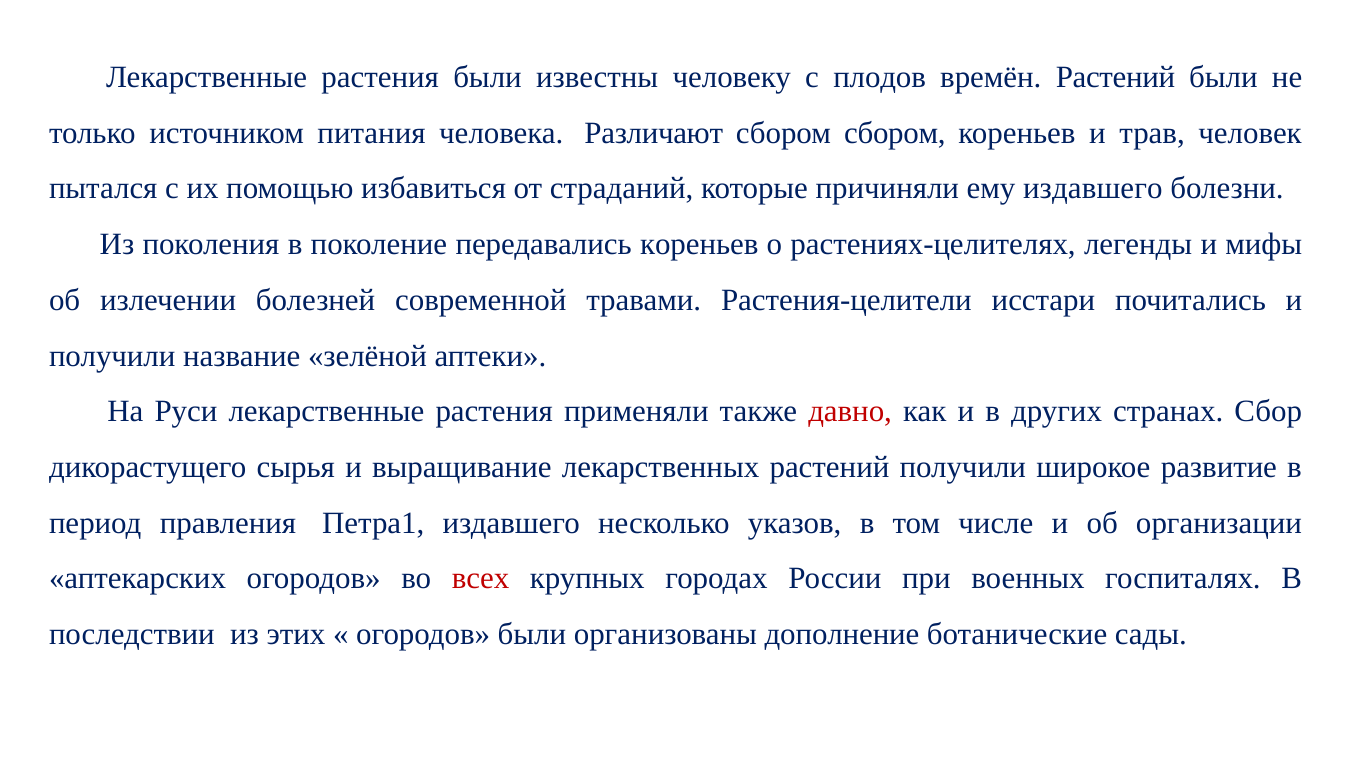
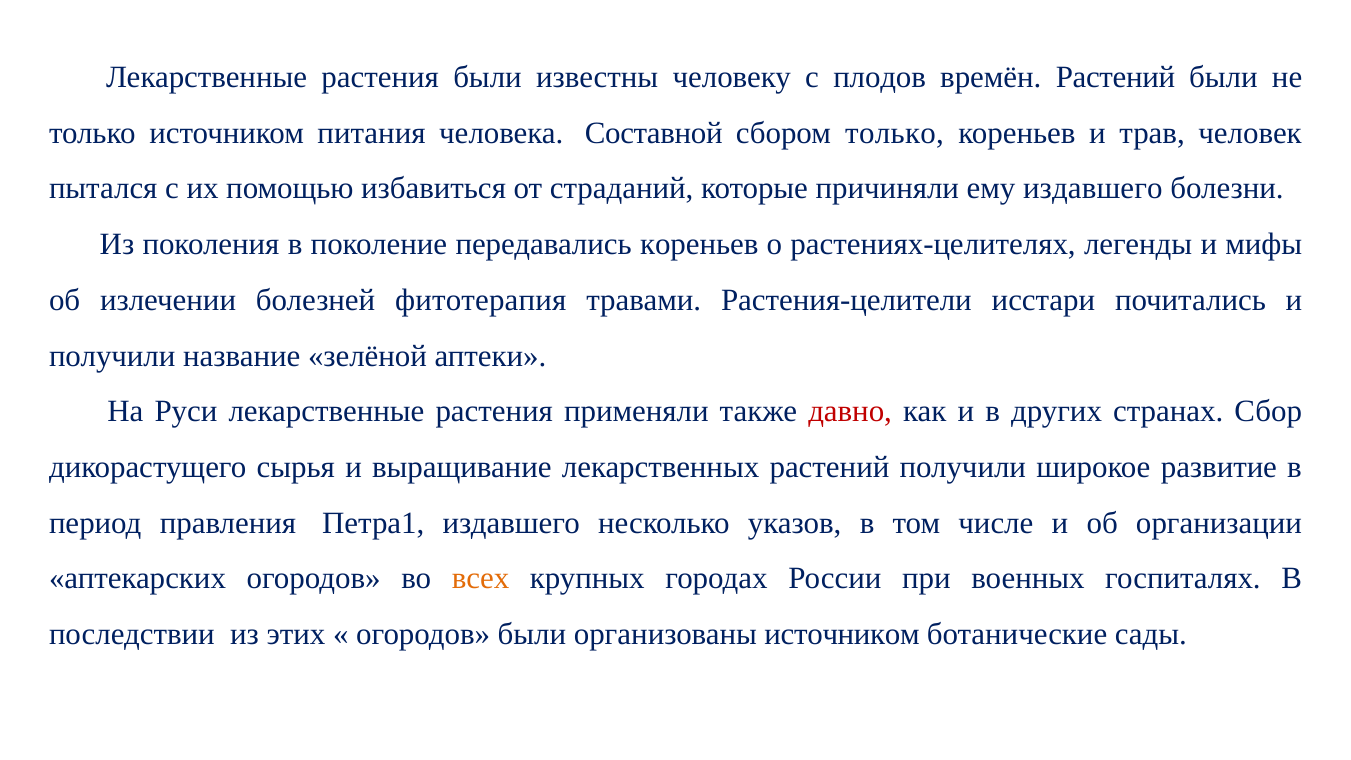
Различают: Различают -> Составной
сбором сбором: сбором -> только
современной: современной -> фитотерапия
всех colour: red -> orange
организованы дополнение: дополнение -> источником
